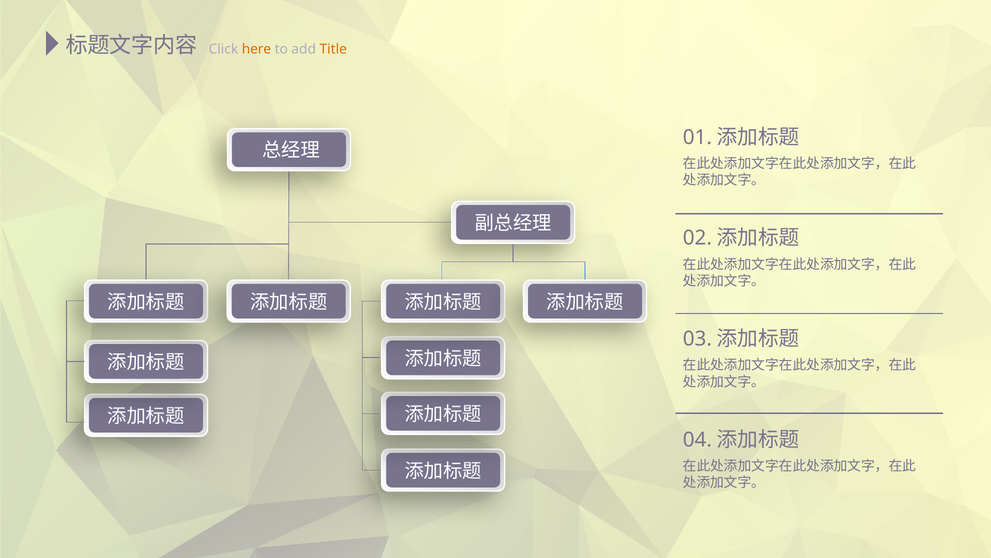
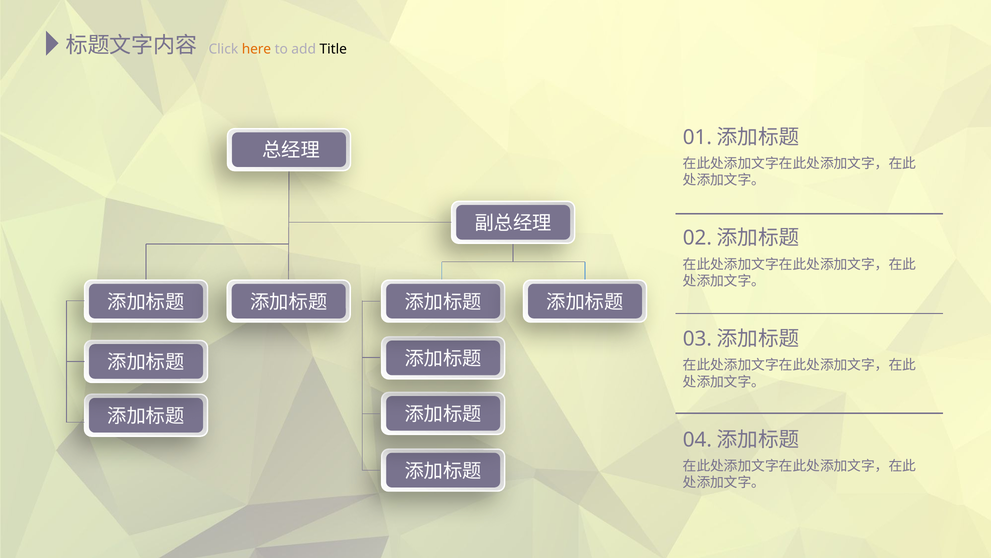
Title colour: orange -> black
